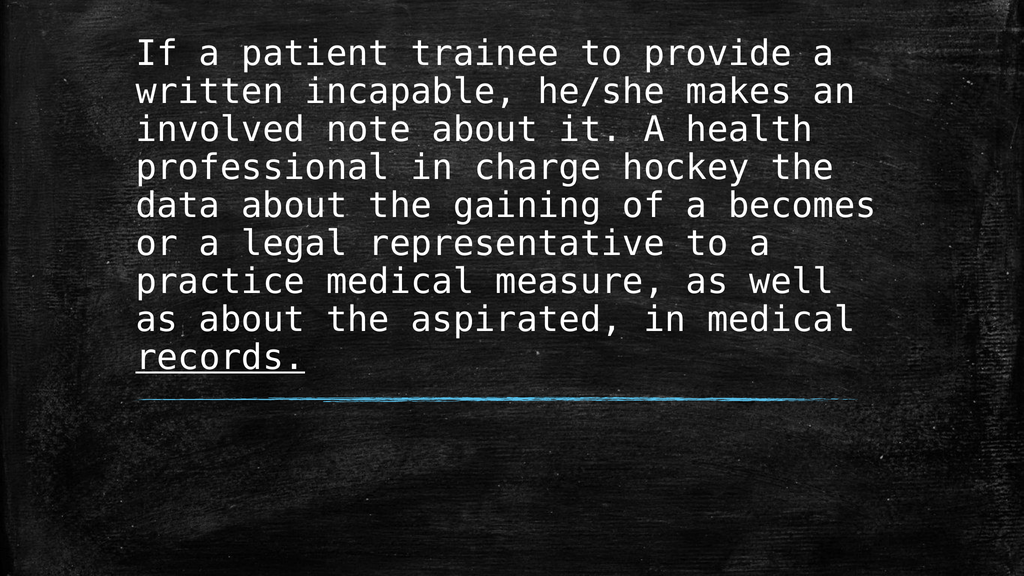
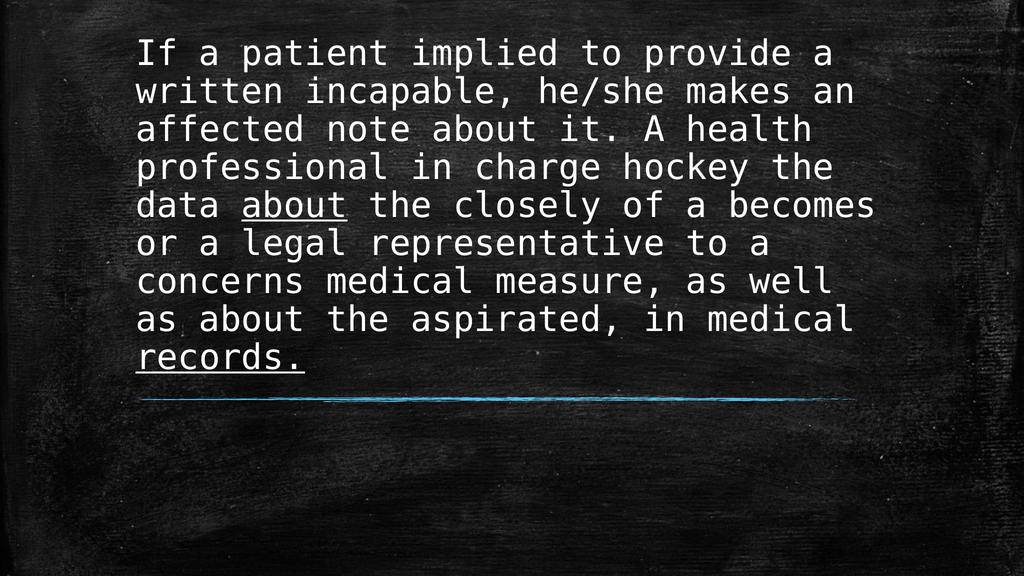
trainee: trainee -> implied
involved: involved -> affected
about at (294, 205) underline: none -> present
gaining: gaining -> closely
practice: practice -> concerns
